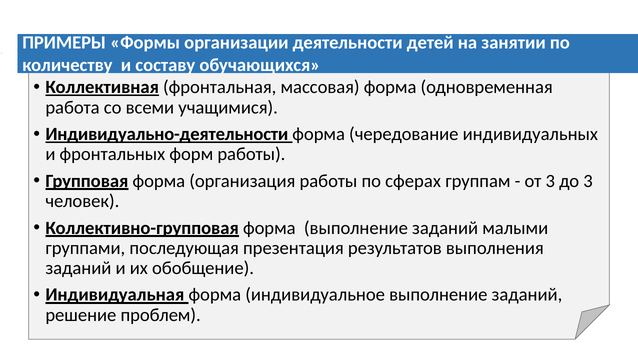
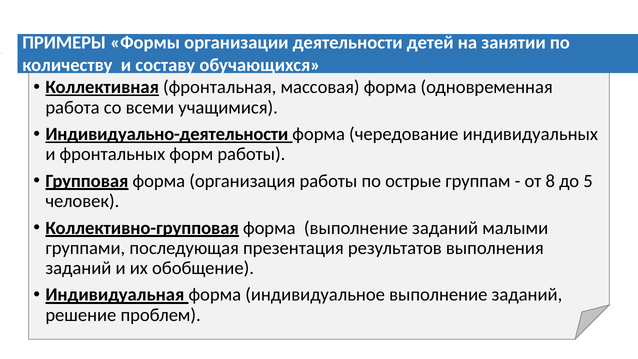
сферах: сферах -> острые
от 3: 3 -> 8
до 3: 3 -> 5
